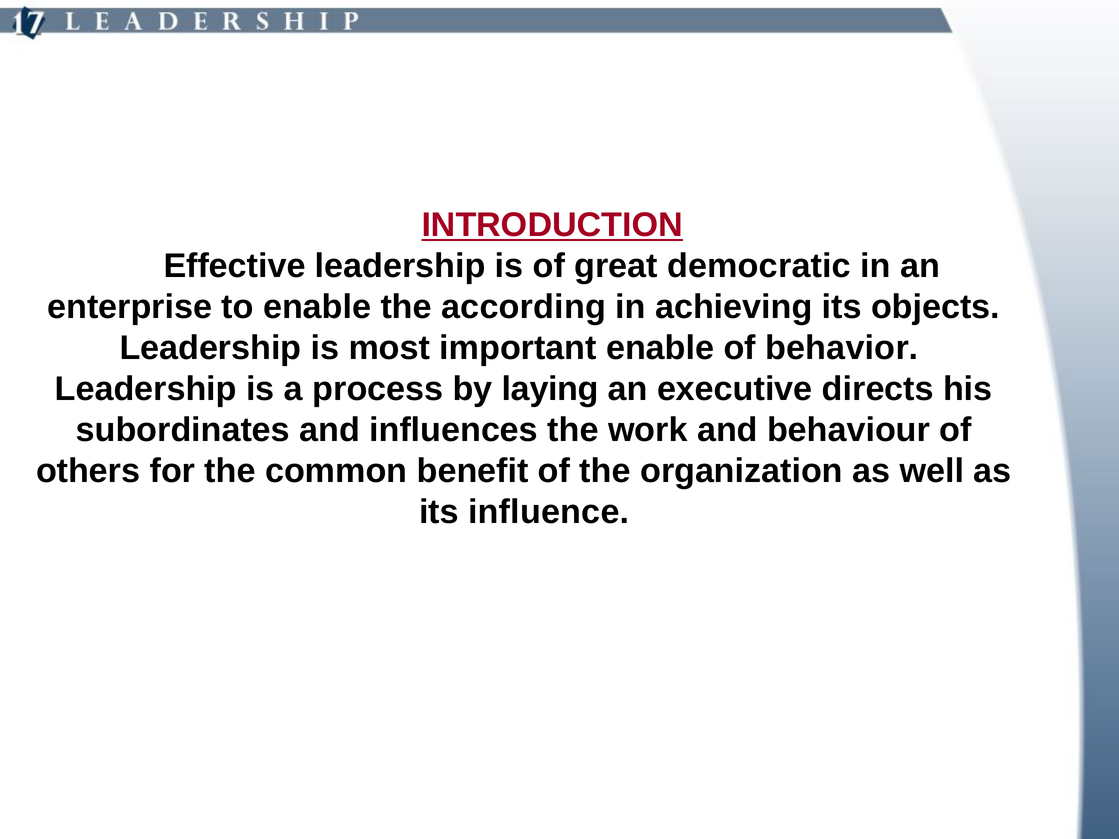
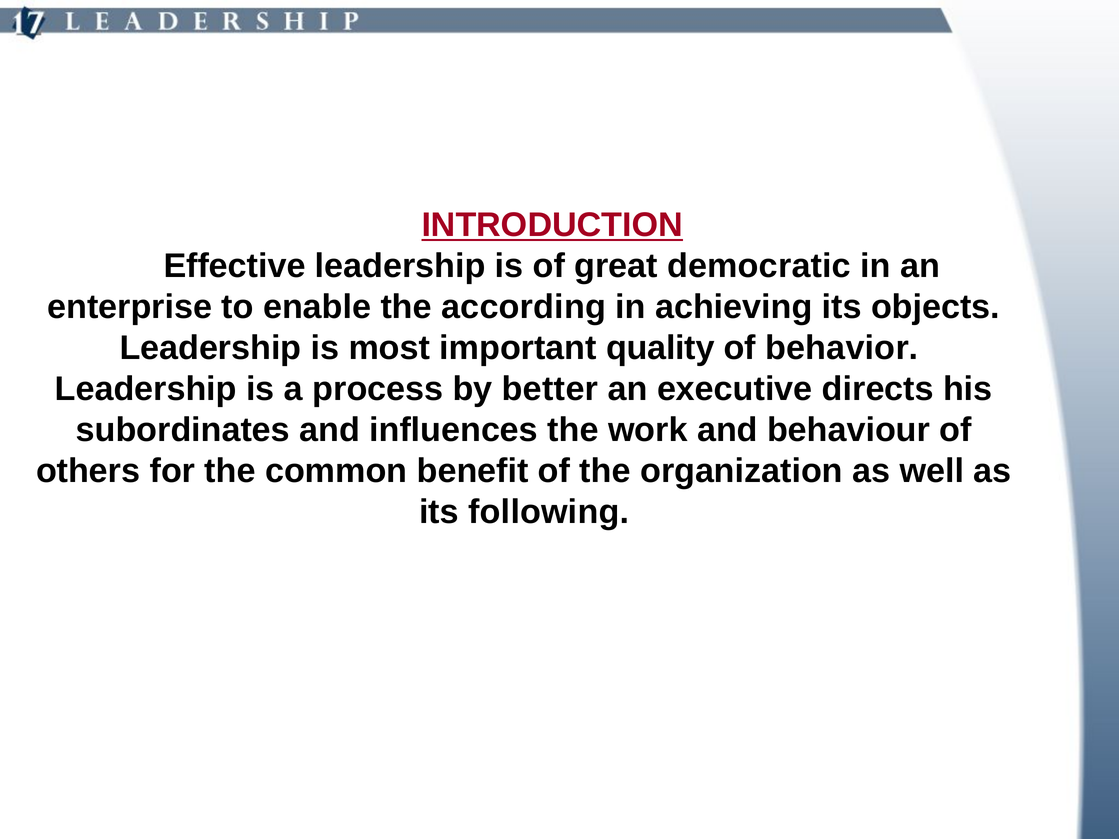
important enable: enable -> quality
laying: laying -> better
influence: influence -> following
